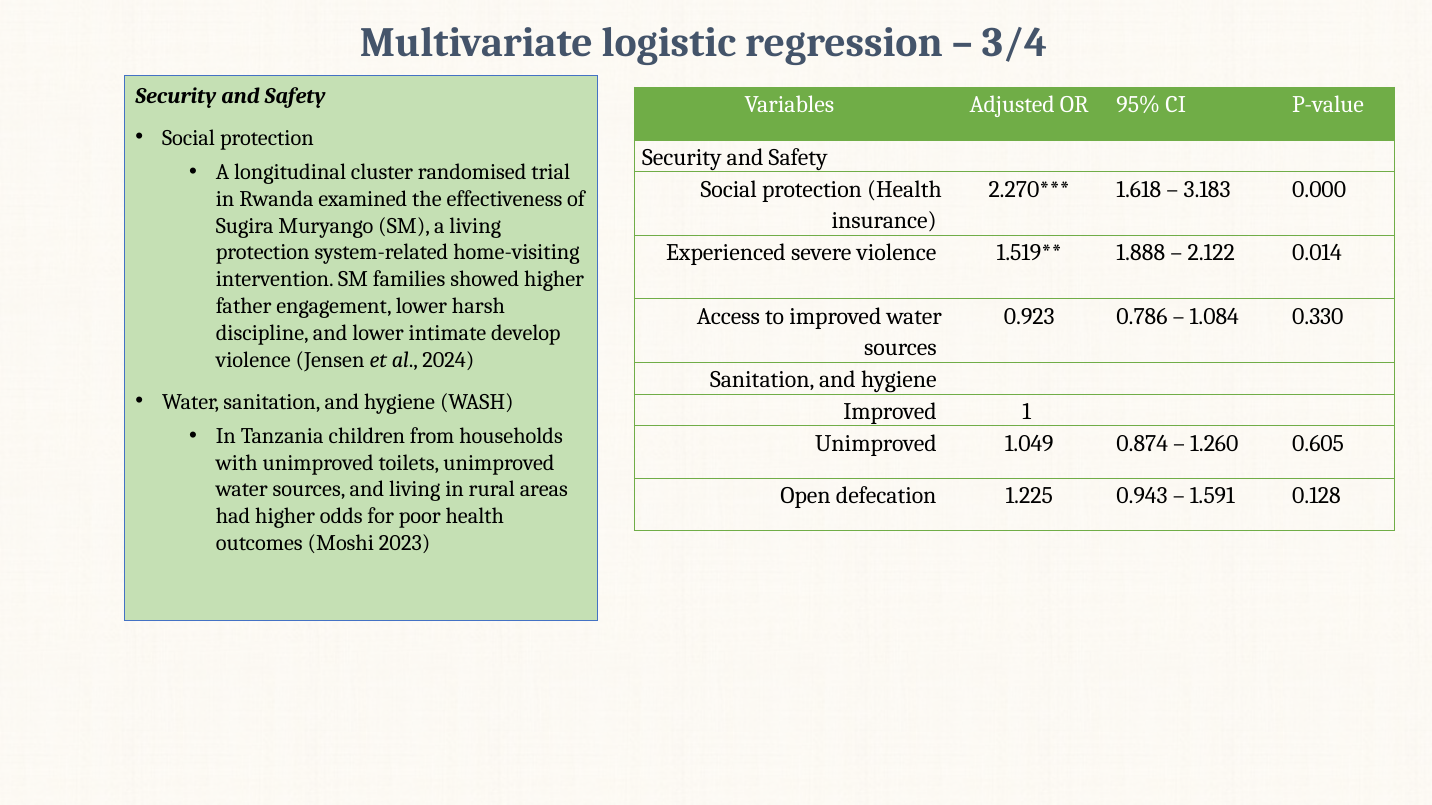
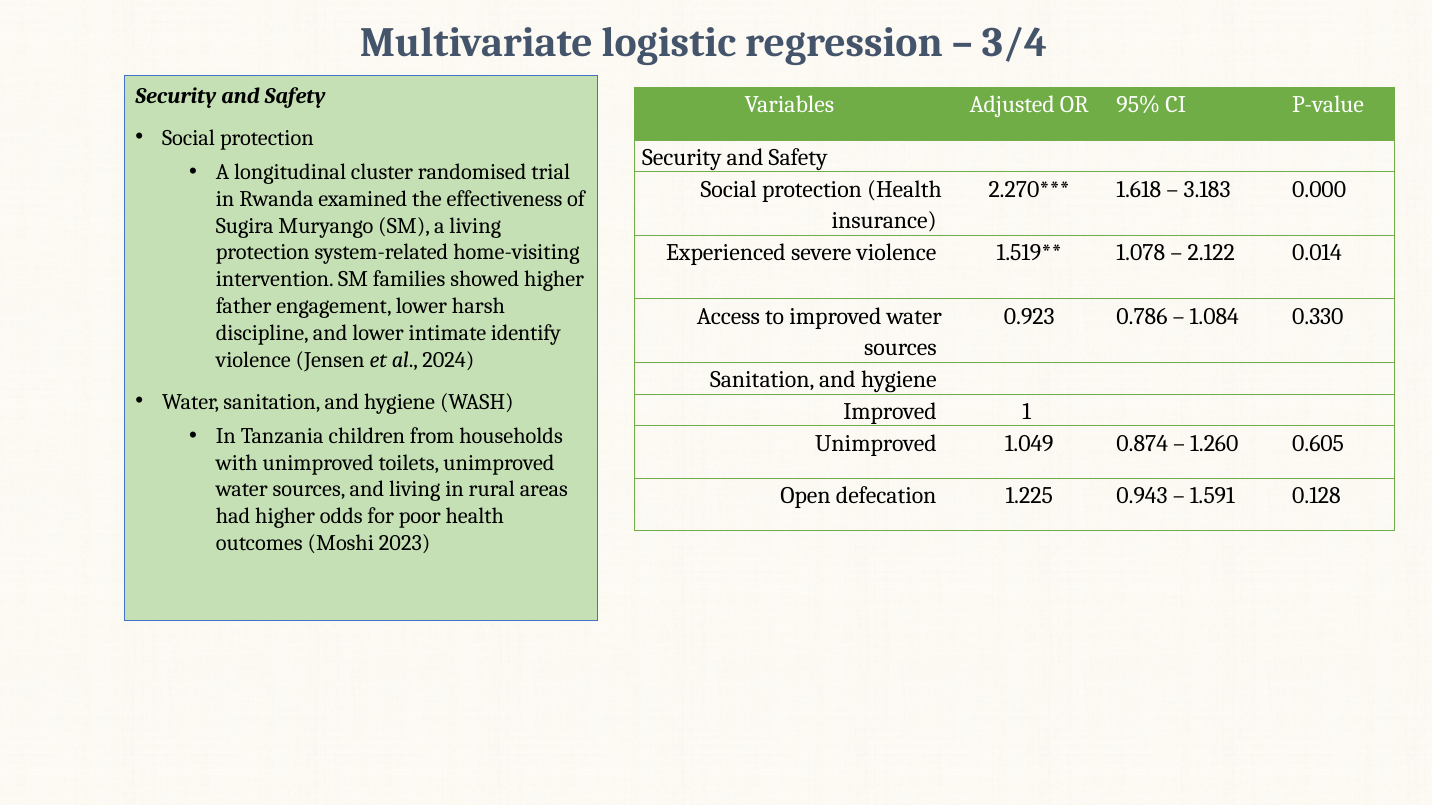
1.888: 1.888 -> 1.078
develop: develop -> identify
